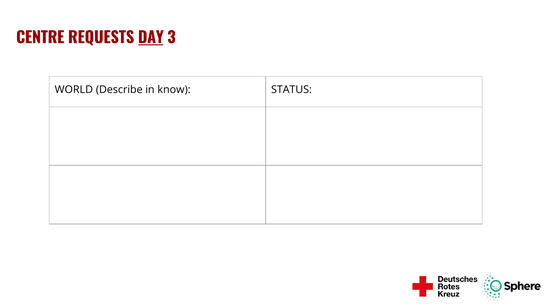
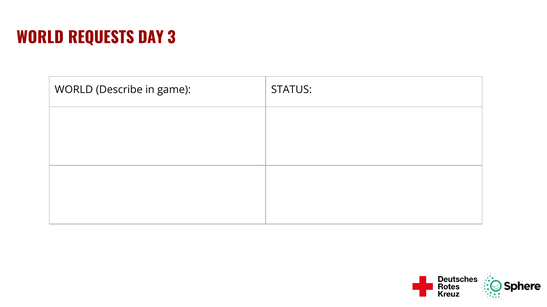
CENTRE at (40, 38): CENTRE -> WORLD
DAY underline: present -> none
know: know -> game
